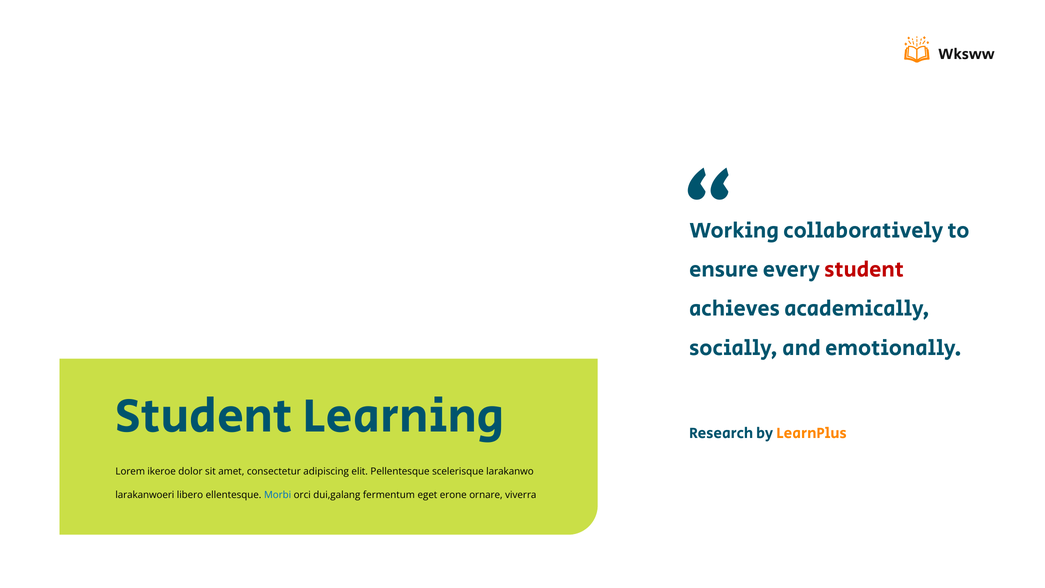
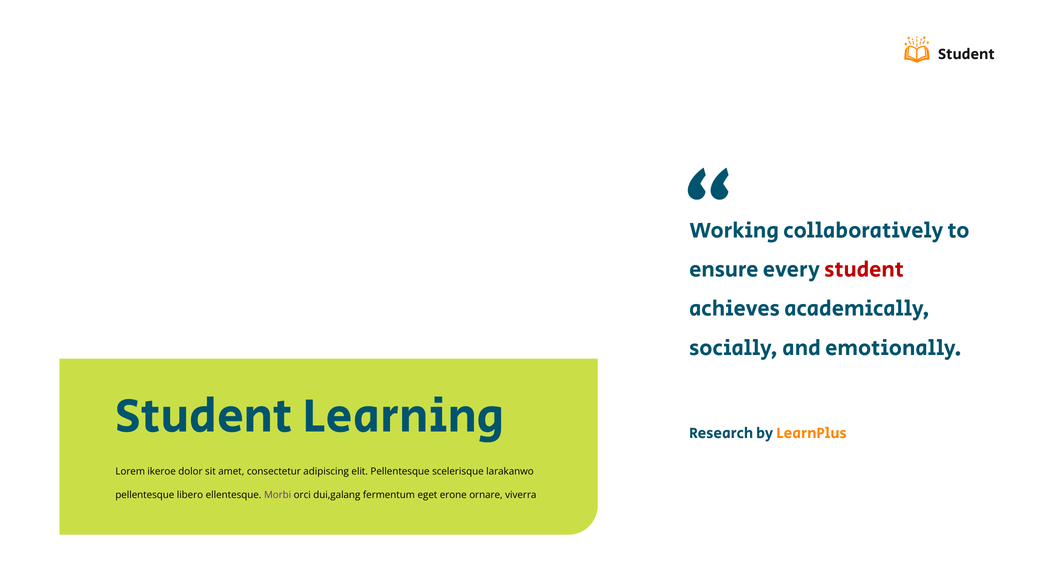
Wksww at (966, 54): Wksww -> Student
larakanwoeri at (145, 495): larakanwoeri -> pellentesque
Morbi colour: blue -> purple
